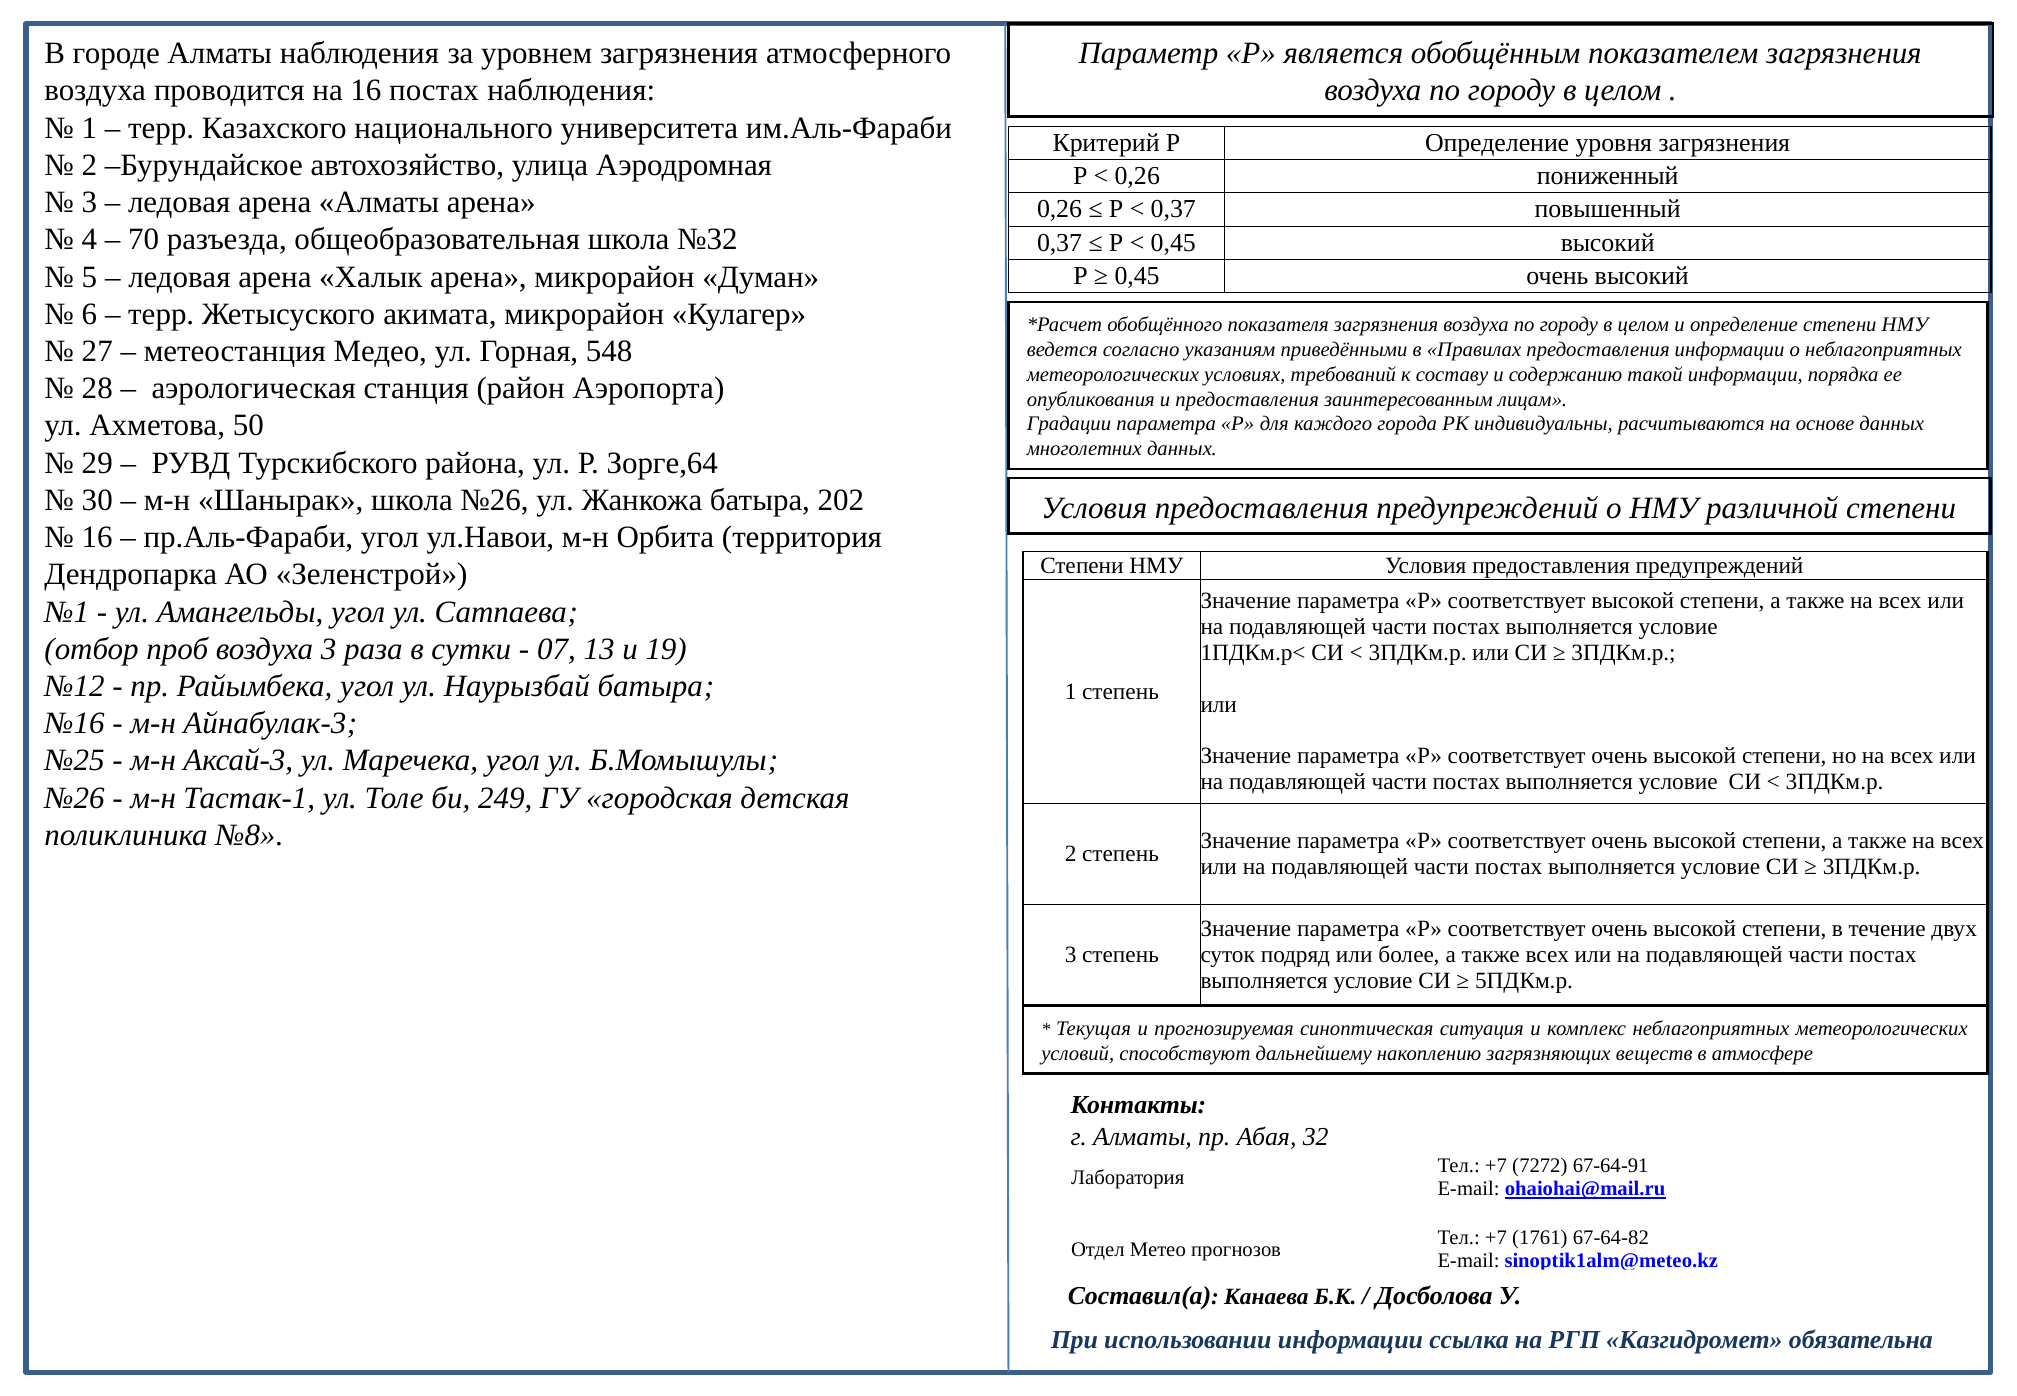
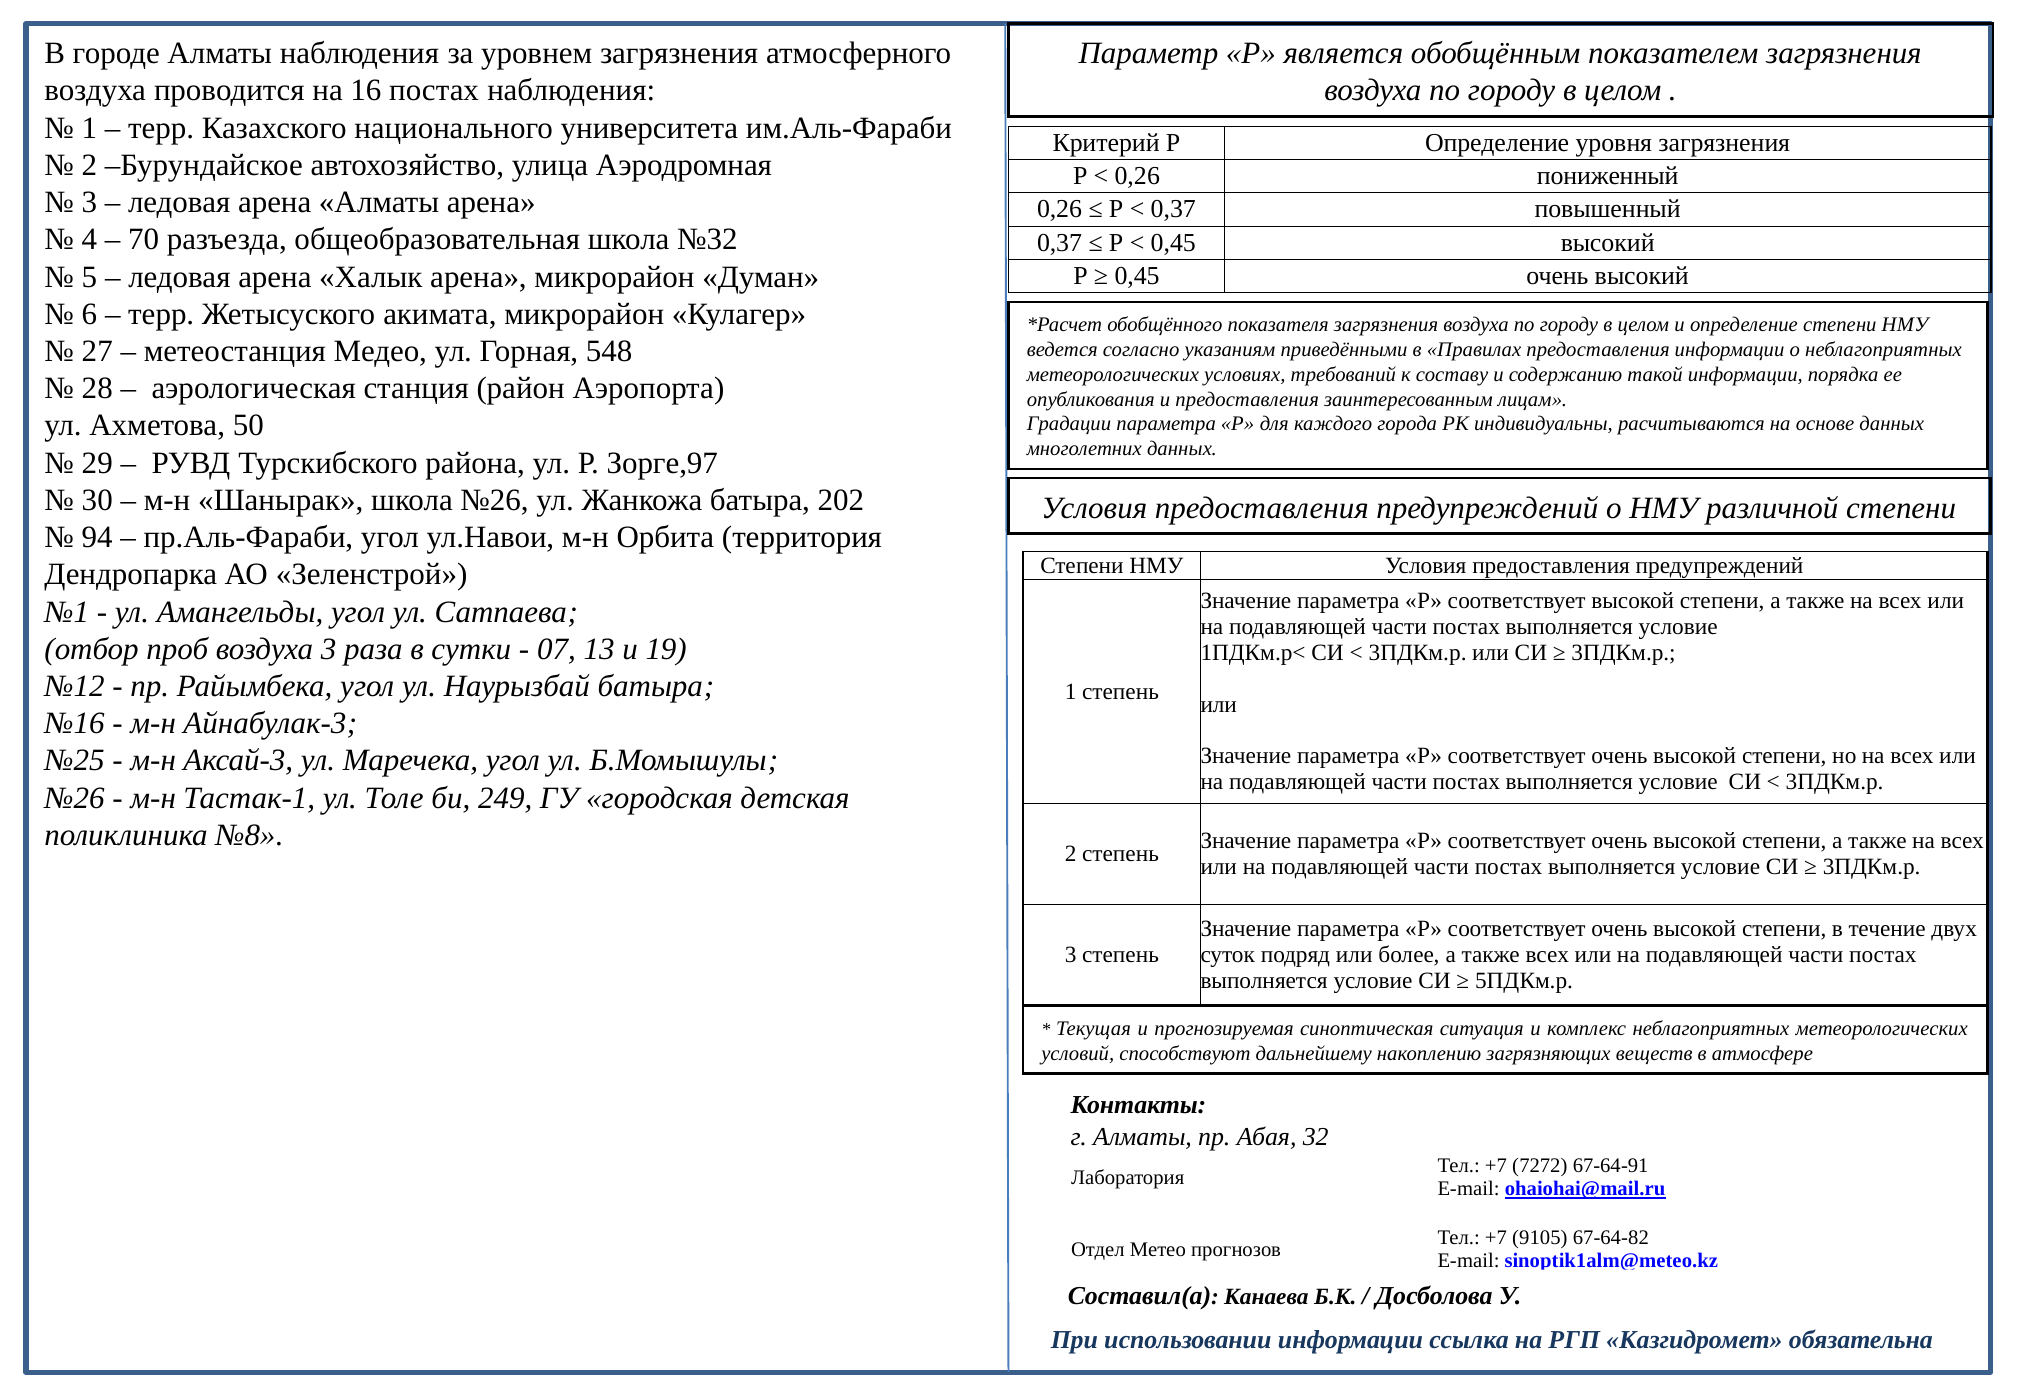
Зорге,64: Зорге,64 -> Зорге,97
16 at (97, 538): 16 -> 94
1761: 1761 -> 9105
